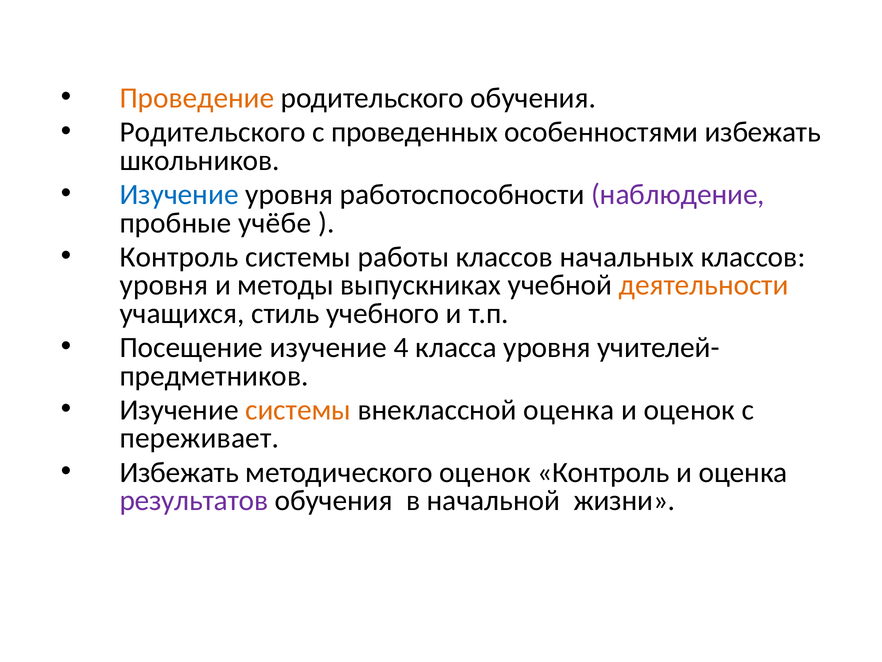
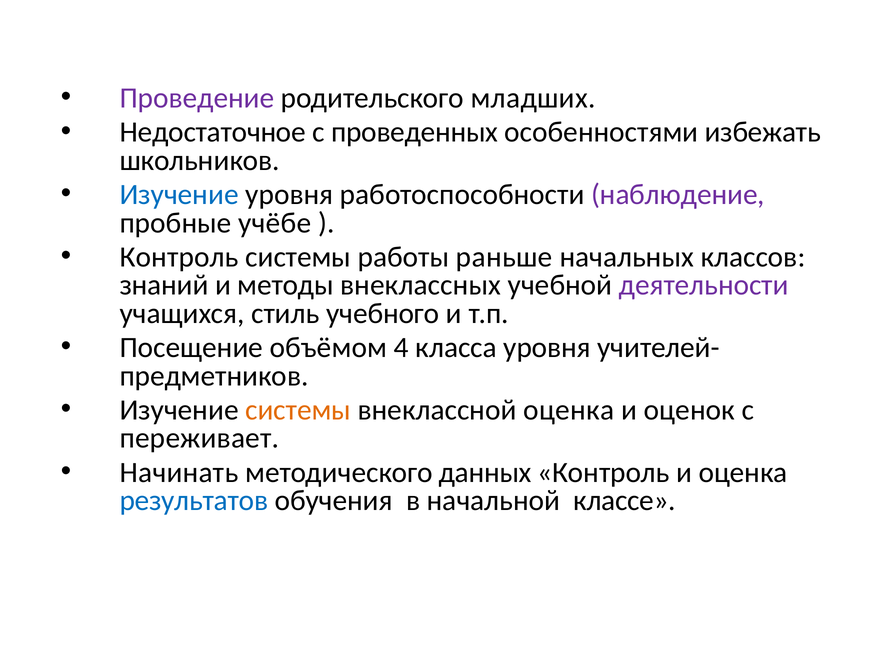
Проведение colour: orange -> purple
родительского обучения: обучения -> младших
Родительского at (213, 132): Родительского -> Недостаточное
работы классов: классов -> раньше
уровня at (164, 285): уровня -> знаний
выпускниках: выпускниках -> внеклассных
деятельности colour: orange -> purple
Посещение изучение: изучение -> объёмом
Избежать at (179, 472): Избежать -> Начинать
методического оценок: оценок -> данных
результатов colour: purple -> blue
жизни: жизни -> классе
